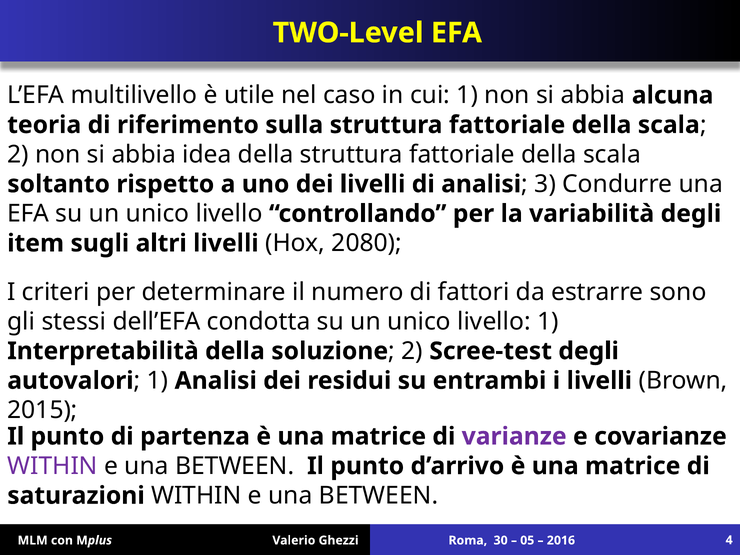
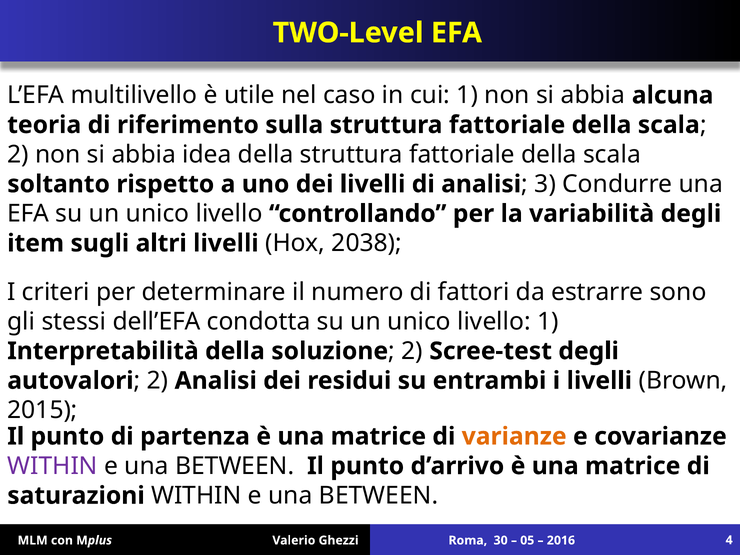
2080: 2080 -> 2038
1 at (157, 381): 1 -> 2
varianze colour: purple -> orange
